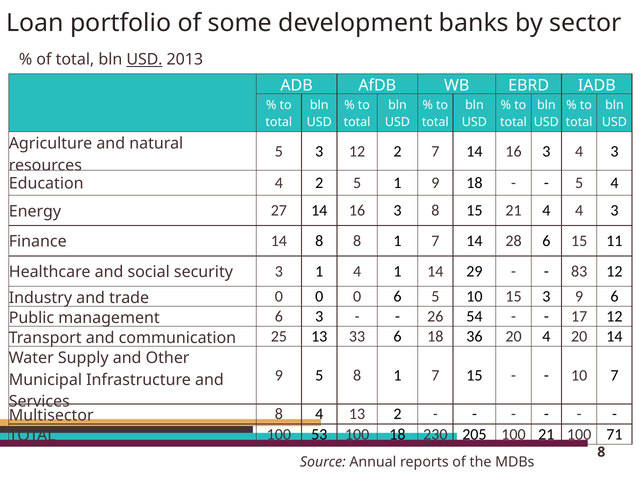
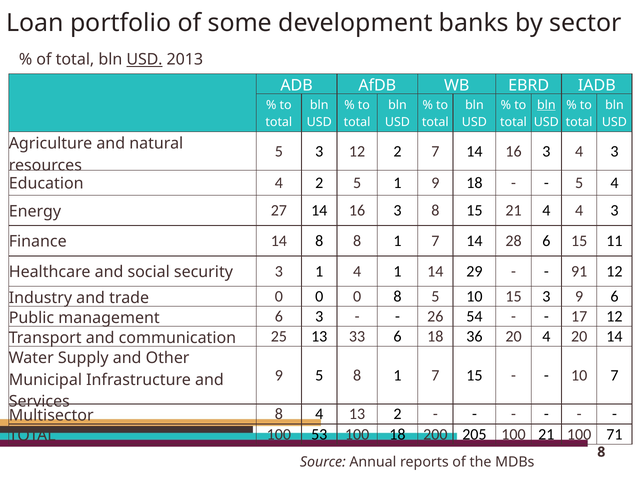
bln at (546, 105) underline: none -> present
83: 83 -> 91
0 6: 6 -> 8
230: 230 -> 200
